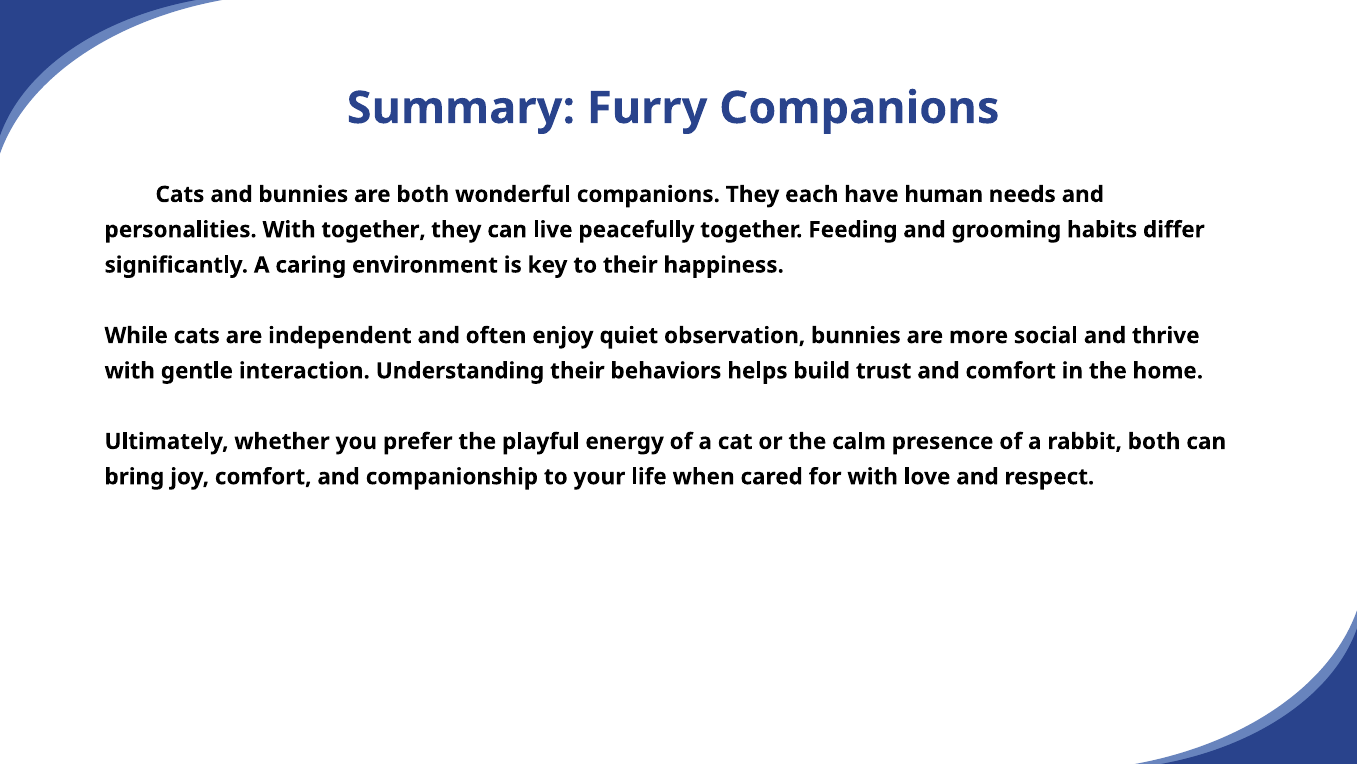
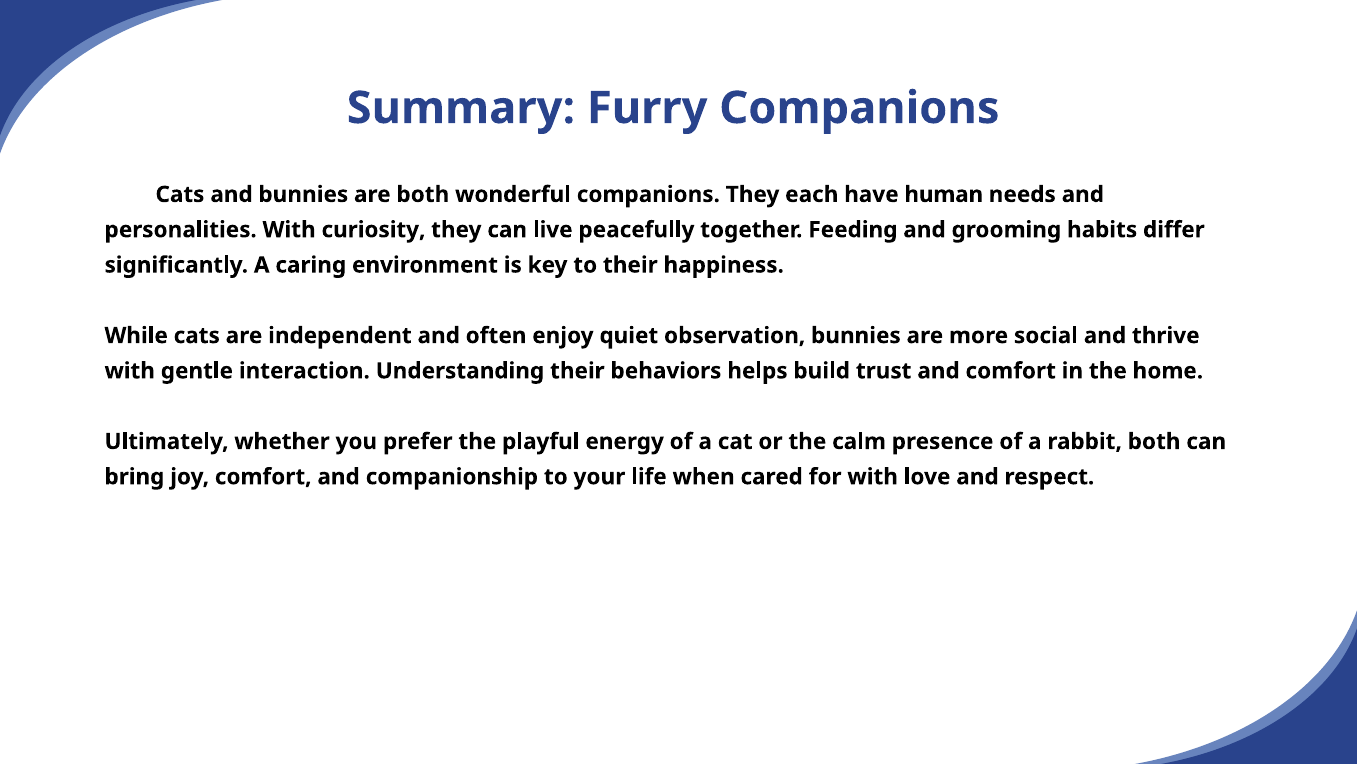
With together: together -> curiosity
